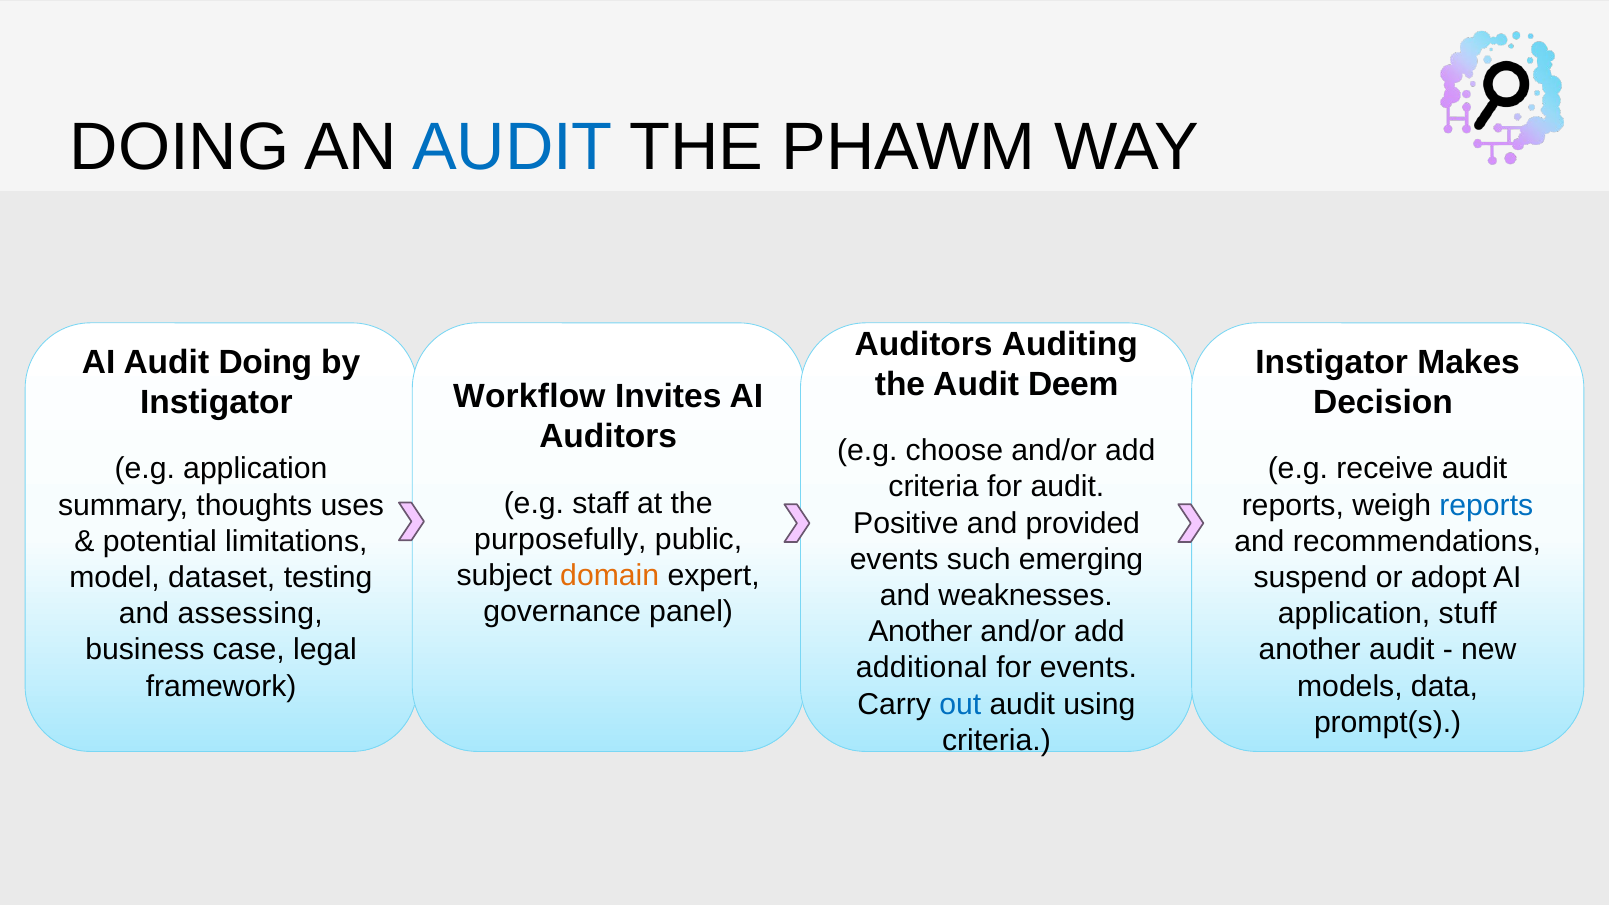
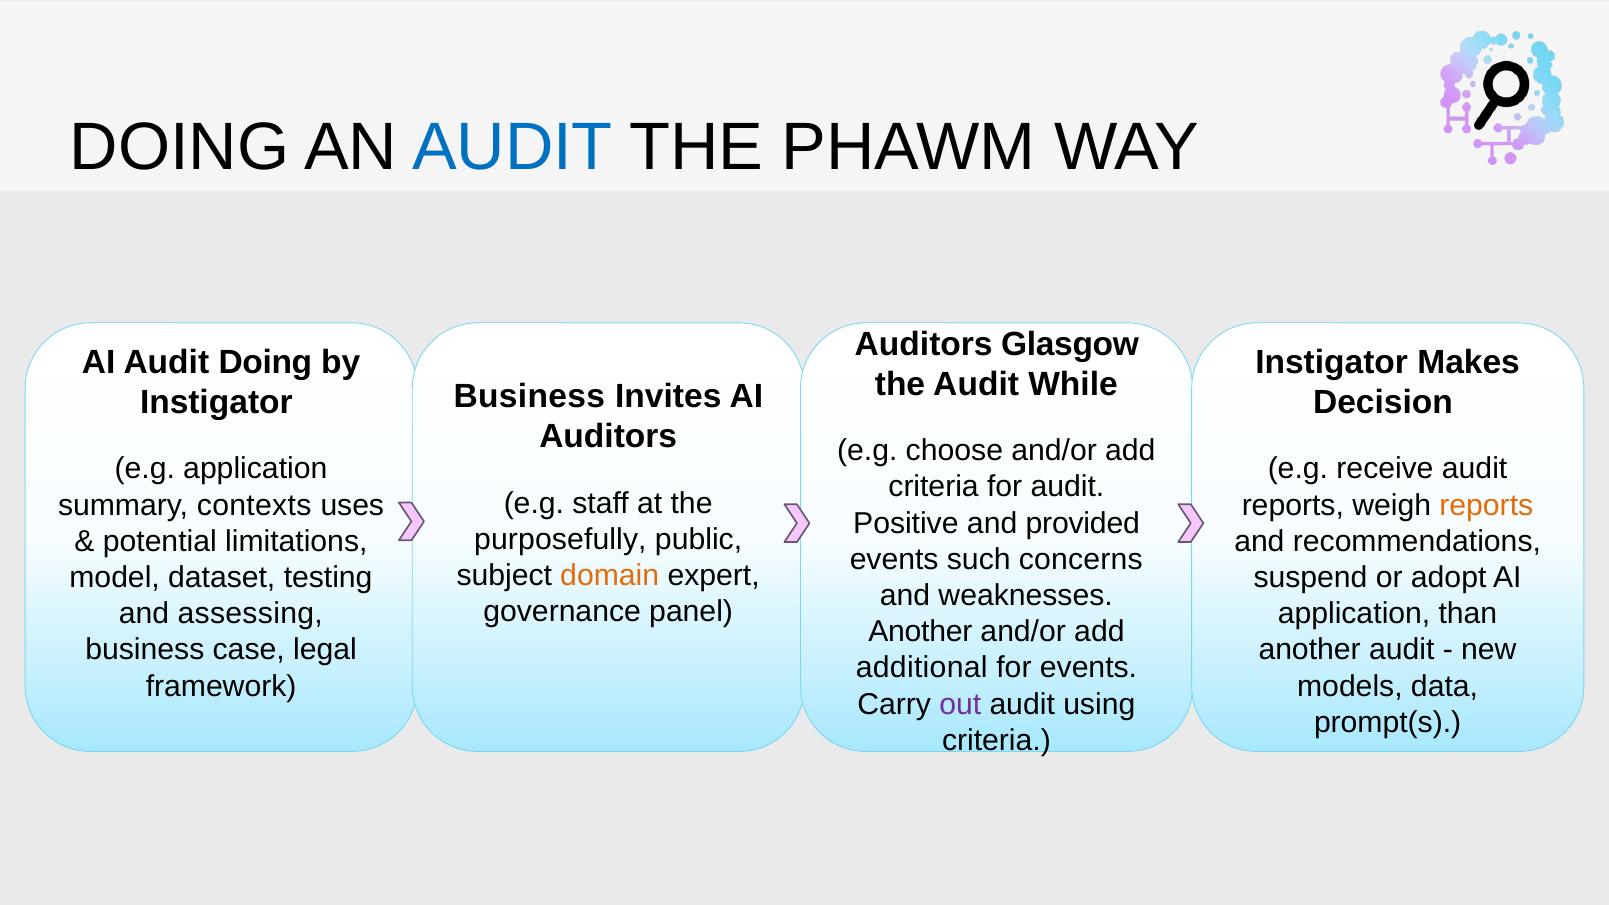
Auditing: Auditing -> Glasgow
Deem: Deem -> While
Workflow at (529, 397): Workflow -> Business
thoughts: thoughts -> contexts
reports at (1486, 505) colour: blue -> orange
emerging: emerging -> concerns
stuff: stuff -> than
out colour: blue -> purple
